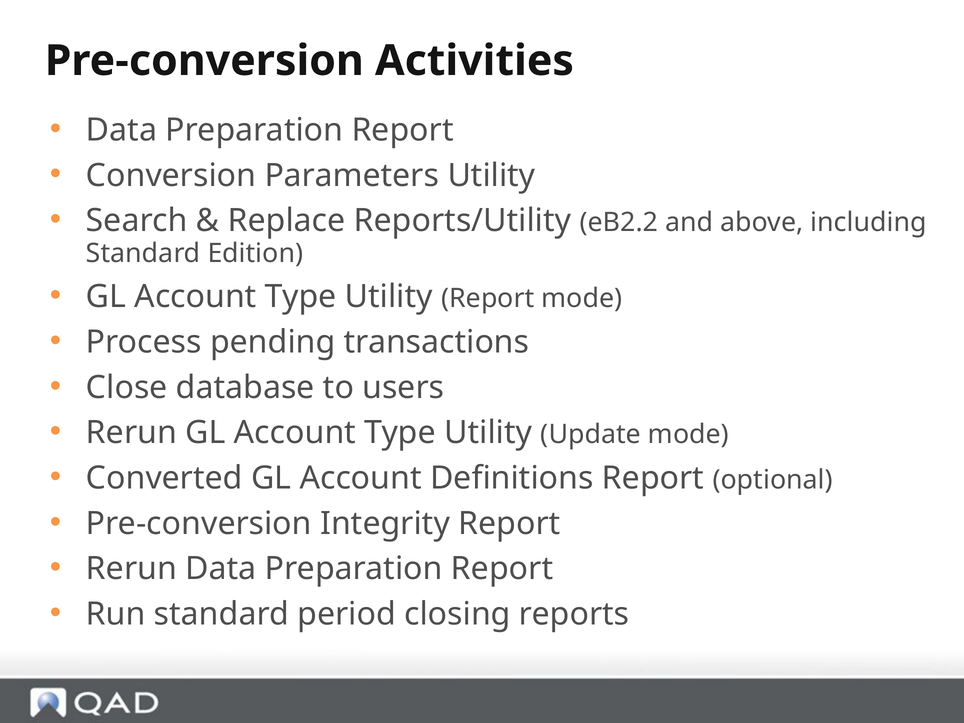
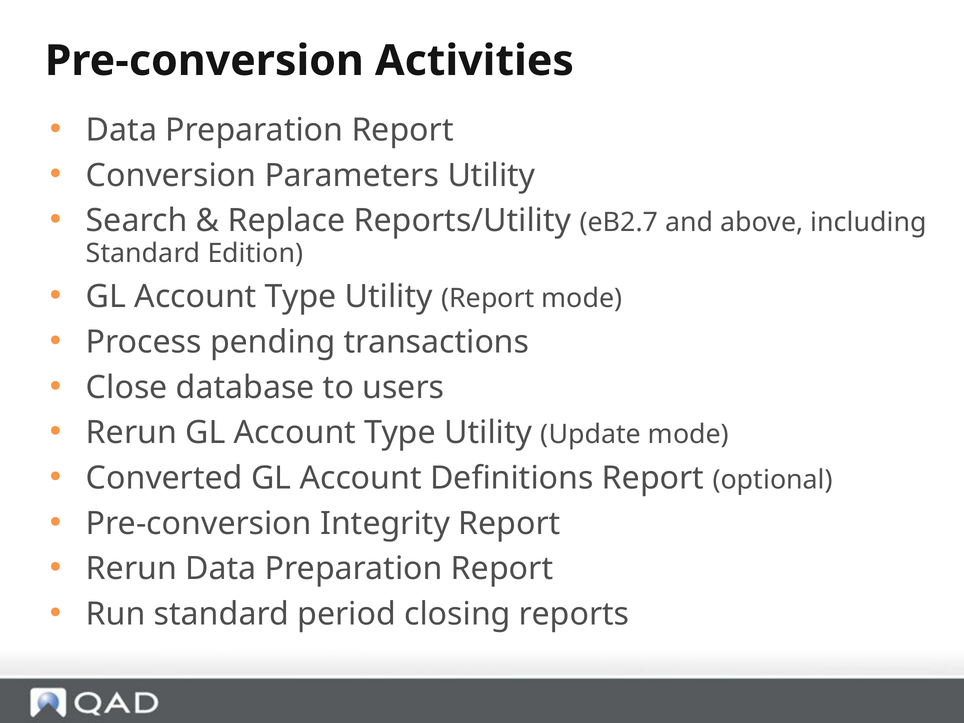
eB2.2: eB2.2 -> eB2.7
